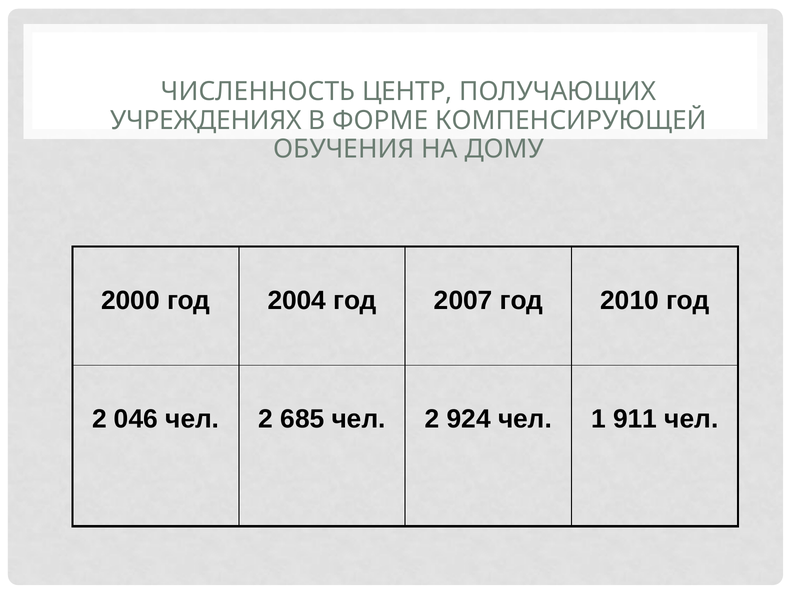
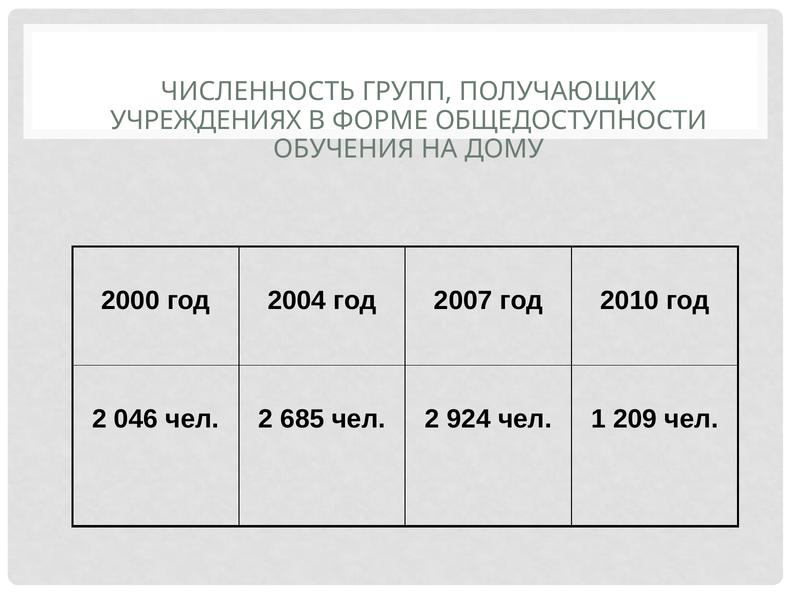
ЦЕНТР: ЦЕНТР -> ГРУПП
КОМПЕНСИРУЮЩЕЙ: КОМПЕНСИРУЮЩЕЙ -> ОБЩЕДОСТУПНОСТИ
911: 911 -> 209
